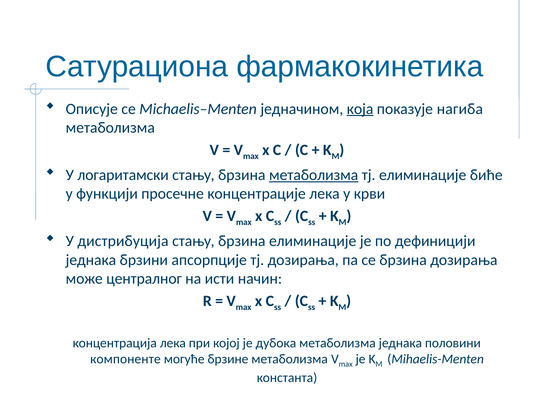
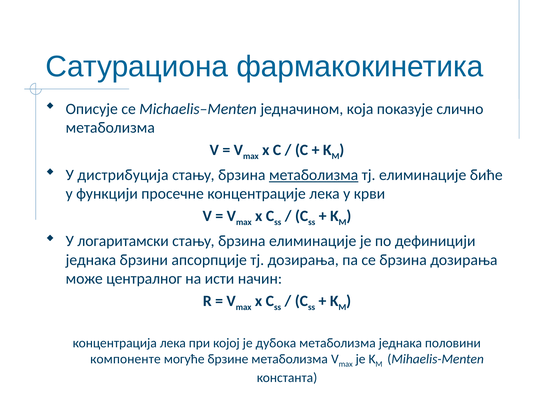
која underline: present -> none
нагиба: нагиба -> слично
логаритамски: логаритамски -> дистрибуција
дистрибуција: дистрибуција -> логаритамски
